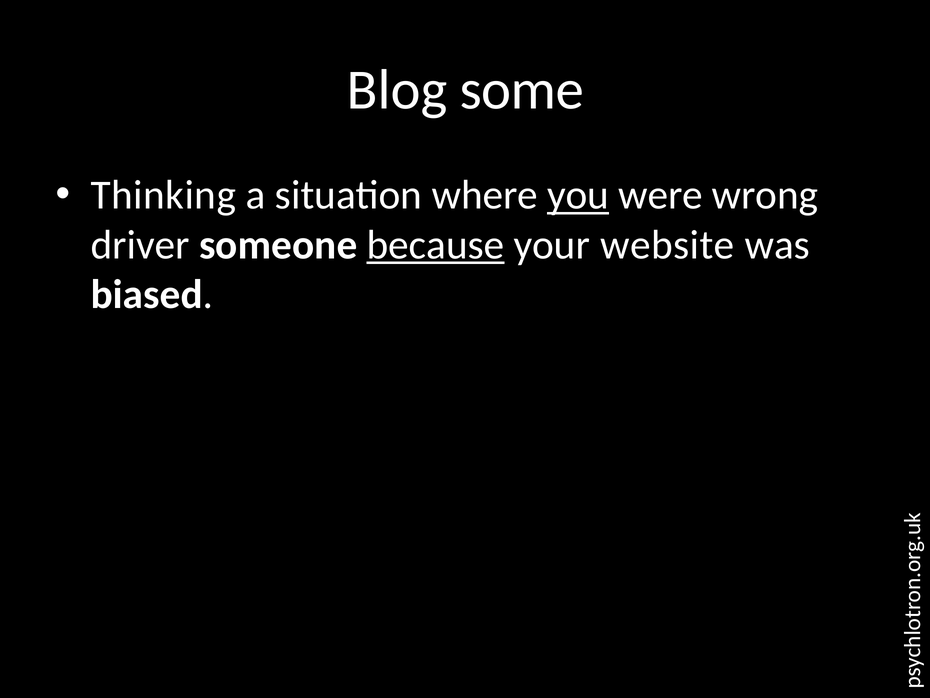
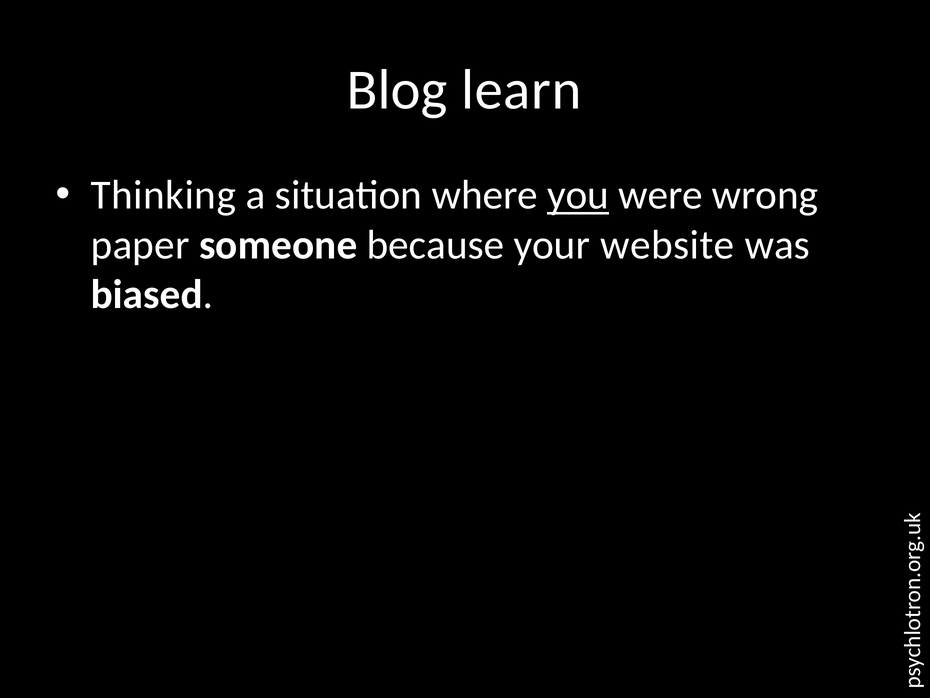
some: some -> learn
driver: driver -> paper
because underline: present -> none
